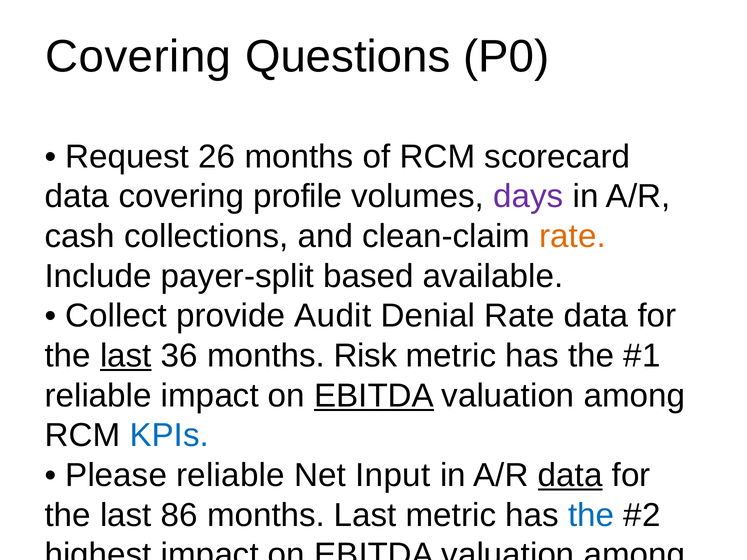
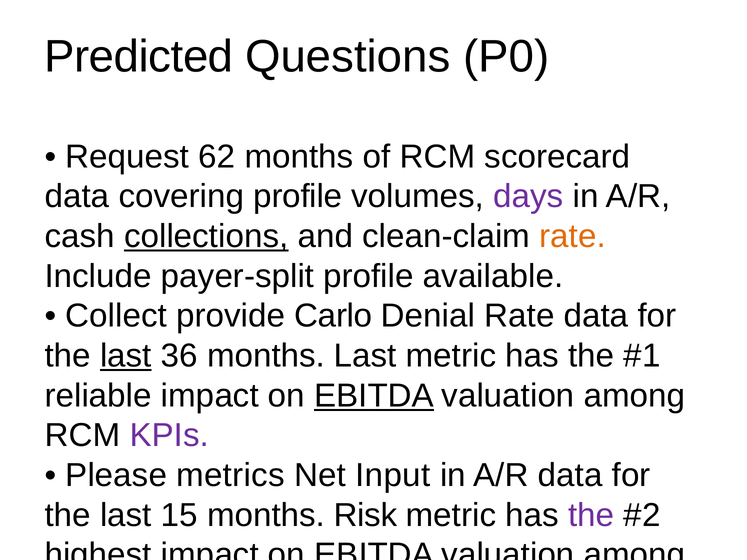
Covering at (138, 57): Covering -> Predicted
26: 26 -> 62
collections underline: none -> present
payer-split based: based -> profile
Audit: Audit -> Carlo
months Risk: Risk -> Last
KPIs at (169, 436) colour: blue -> purple
Please reliable: reliable -> metrics
data at (570, 475) underline: present -> none
86: 86 -> 15
months Last: Last -> Risk
the at (591, 515) colour: blue -> purple
